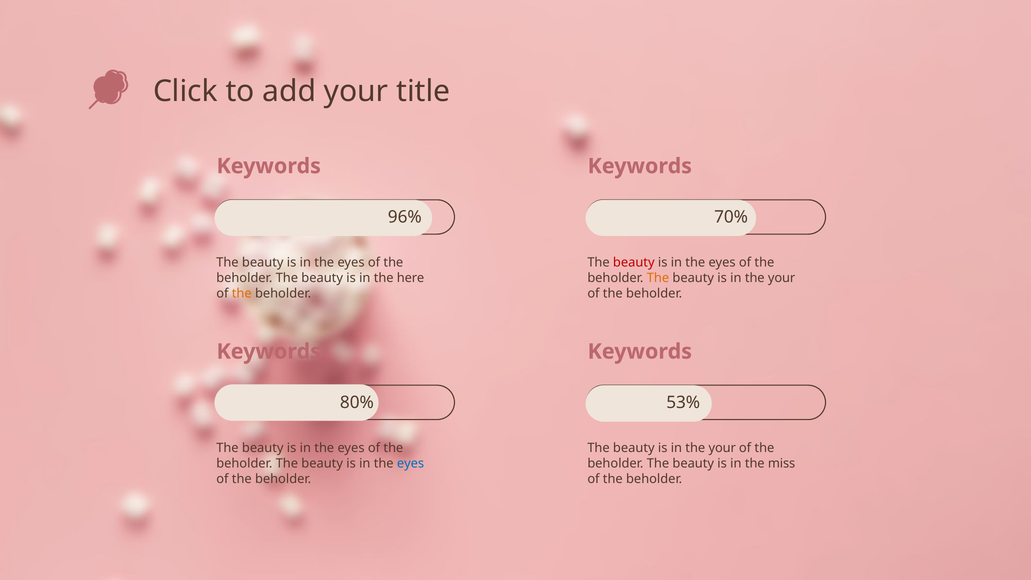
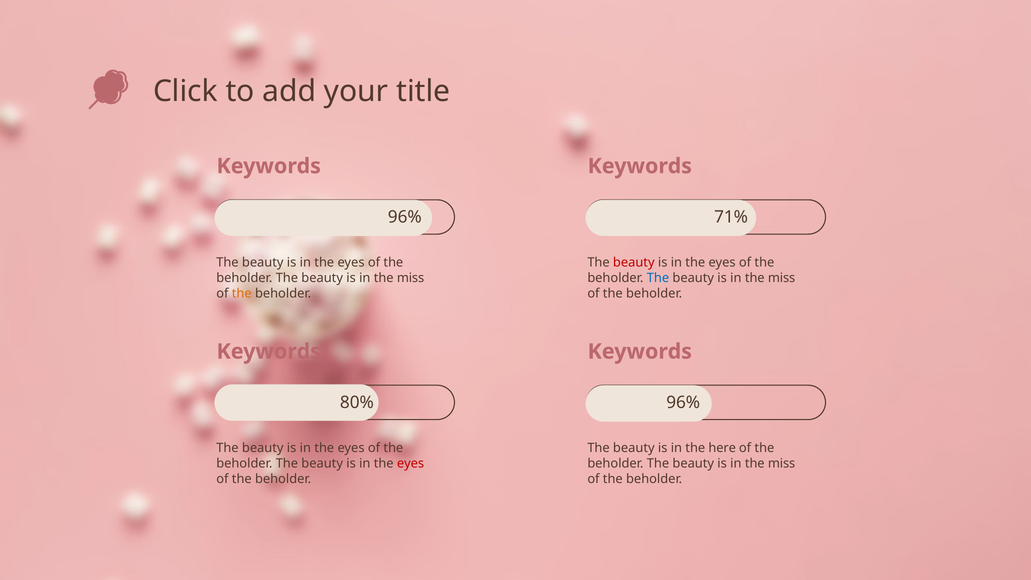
70%: 70% -> 71%
here at (411, 278): here -> miss
The at (658, 278) colour: orange -> blue
your at (782, 278): your -> miss
80% 53%: 53% -> 96%
your at (722, 448): your -> here
eyes at (411, 463) colour: blue -> red
